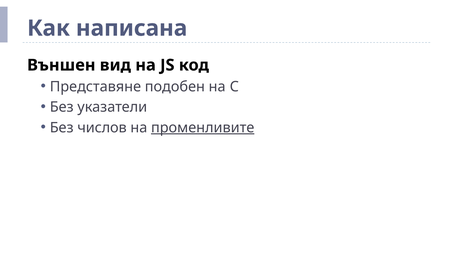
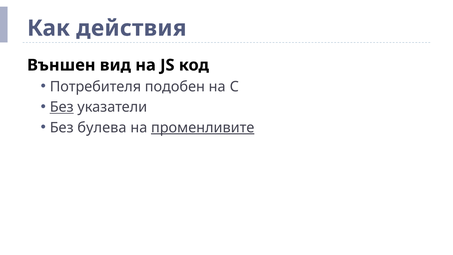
написана: написана -> действия
Представяне: Представяне -> Потребителя
Без at (62, 107) underline: none -> present
числов: числов -> булева
